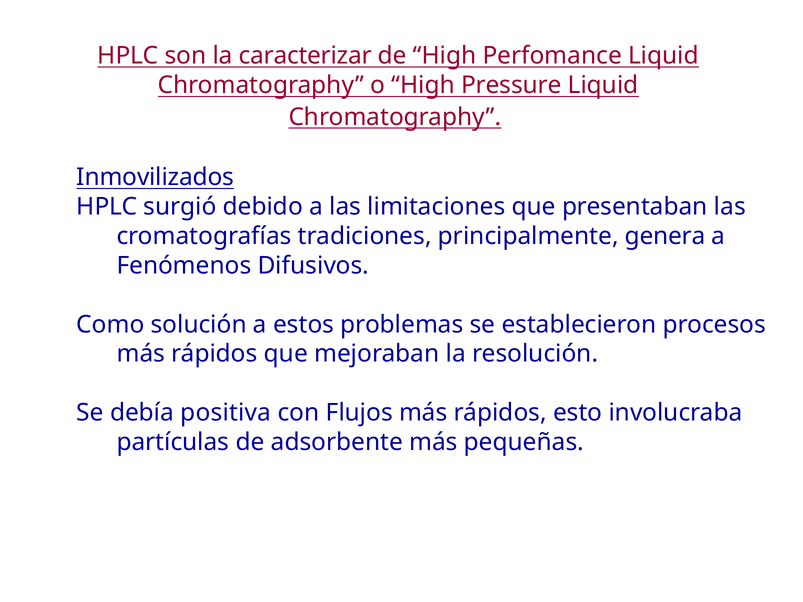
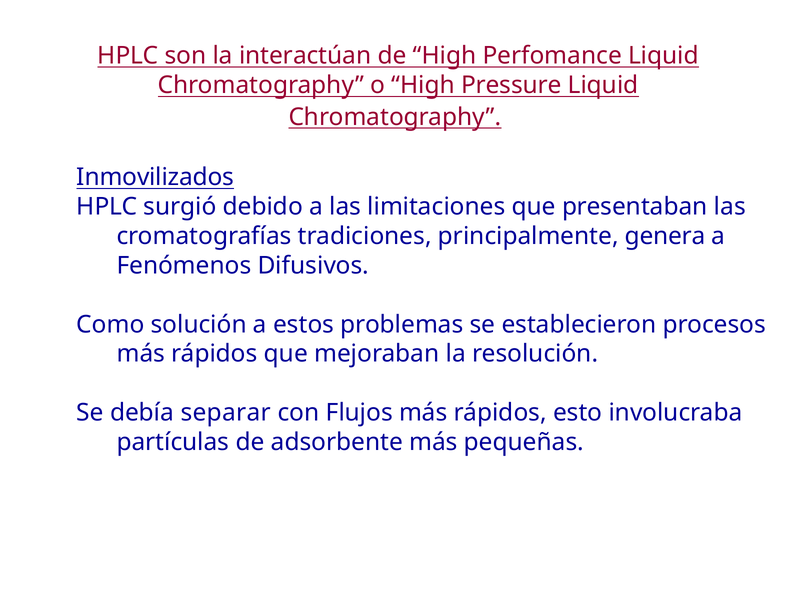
caracterizar: caracterizar -> interactúan
positiva: positiva -> separar
